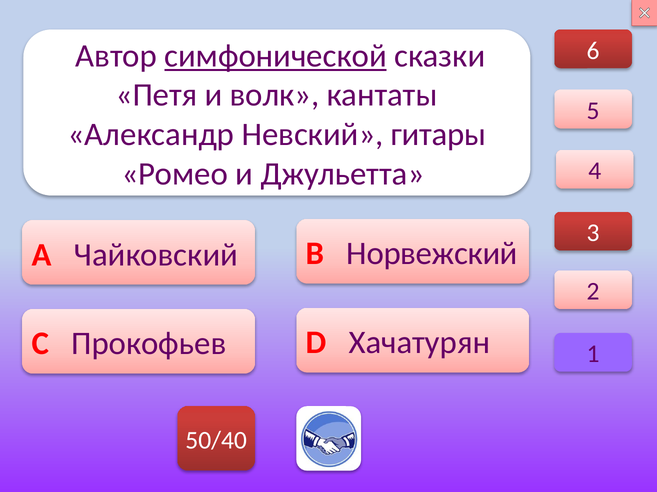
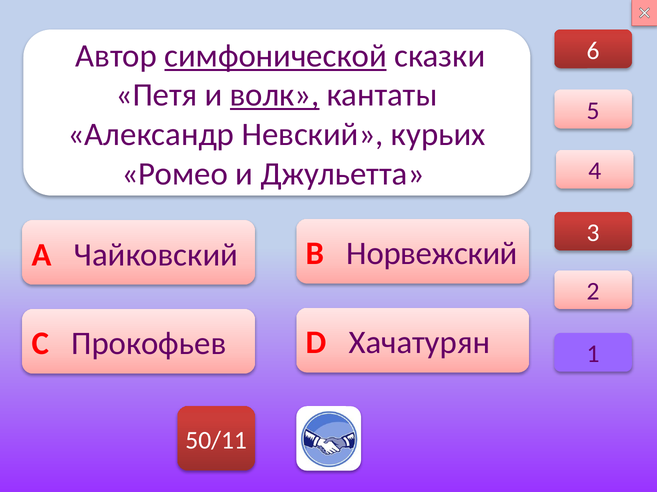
волк underline: none -> present
гитары: гитары -> курьих
50/40: 50/40 -> 50/11
